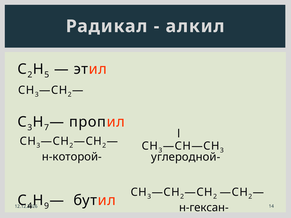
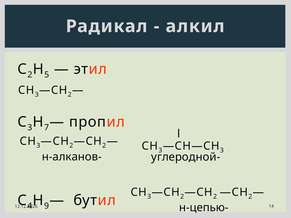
н-которой-: н-которой- -> н-алканов-
н-гексан-: н-гексан- -> н-цепью-
